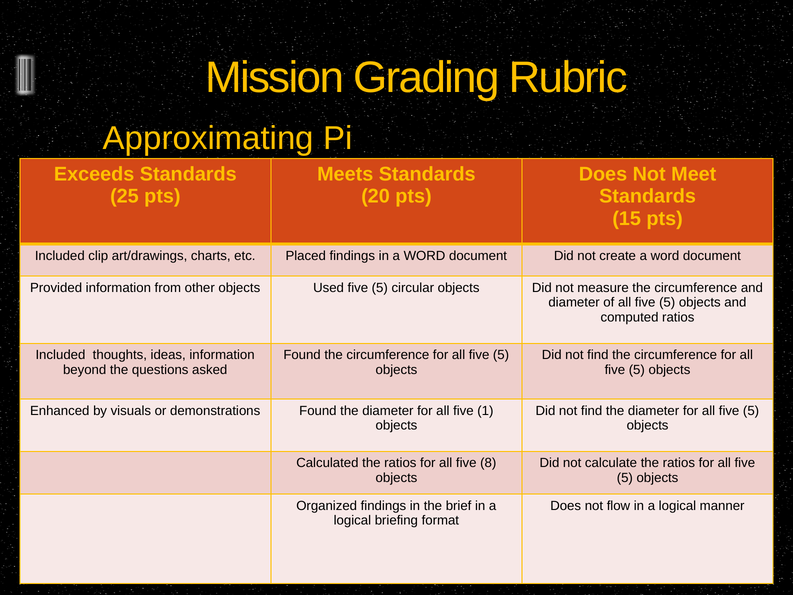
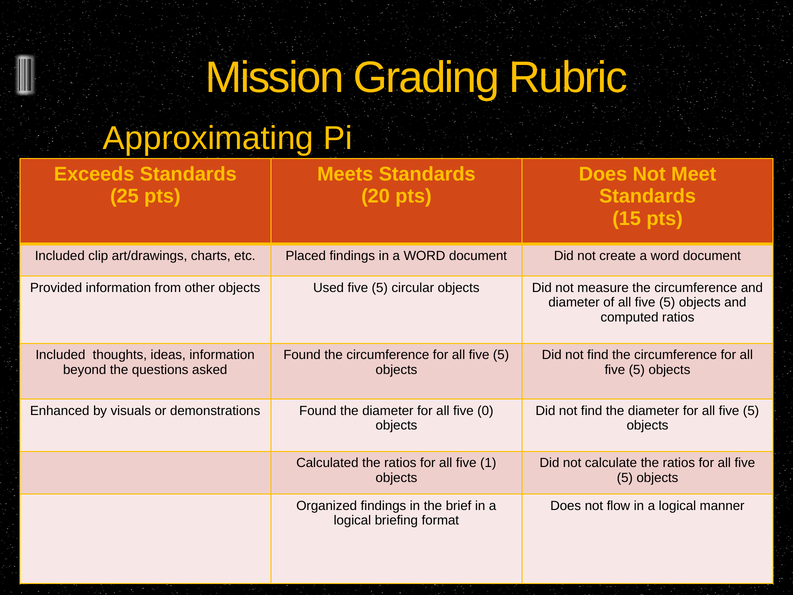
1: 1 -> 0
8: 8 -> 1
